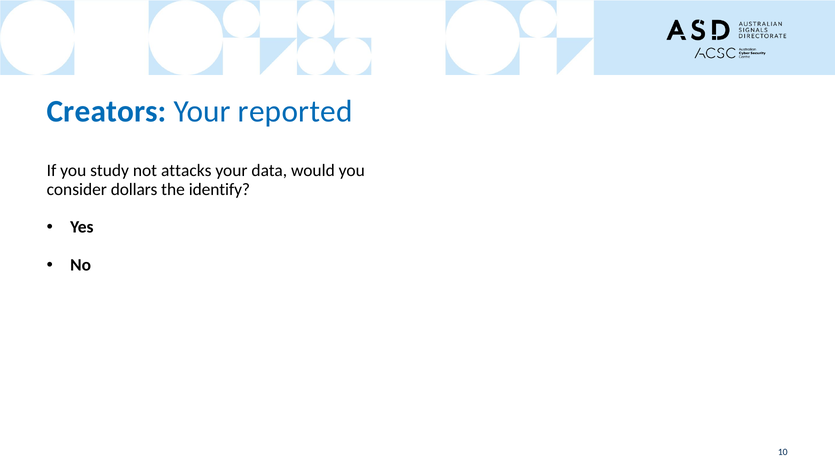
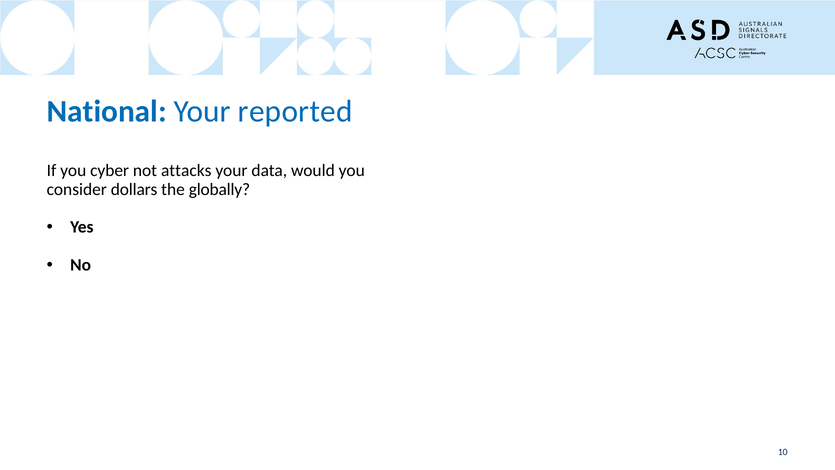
Creators: Creators -> National
study: study -> cyber
identify: identify -> globally
